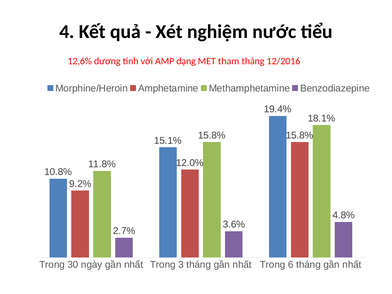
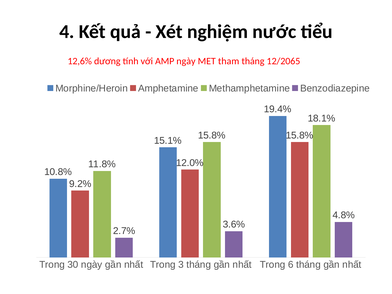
AMP dạng: dạng -> ngày
12/2016: 12/2016 -> 12/2065
